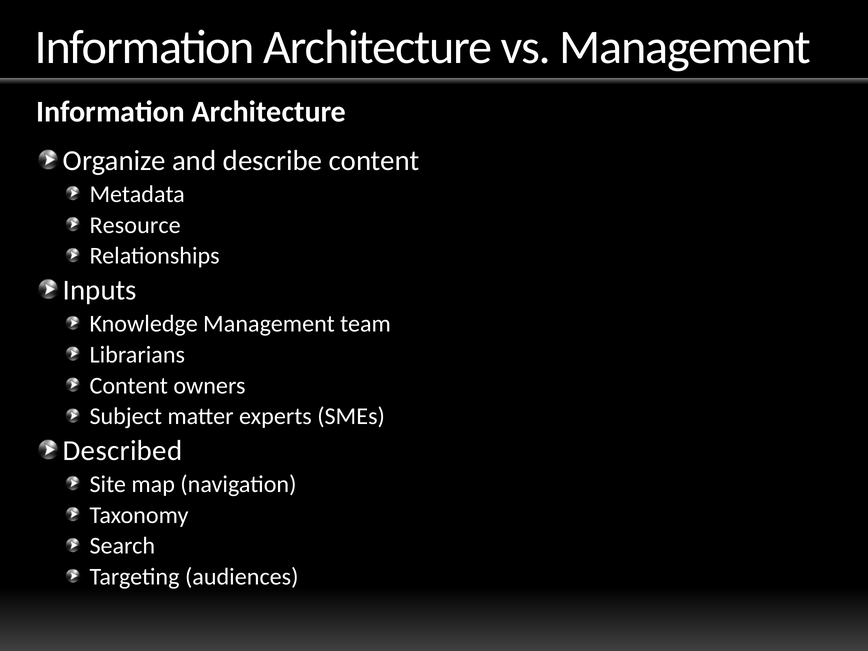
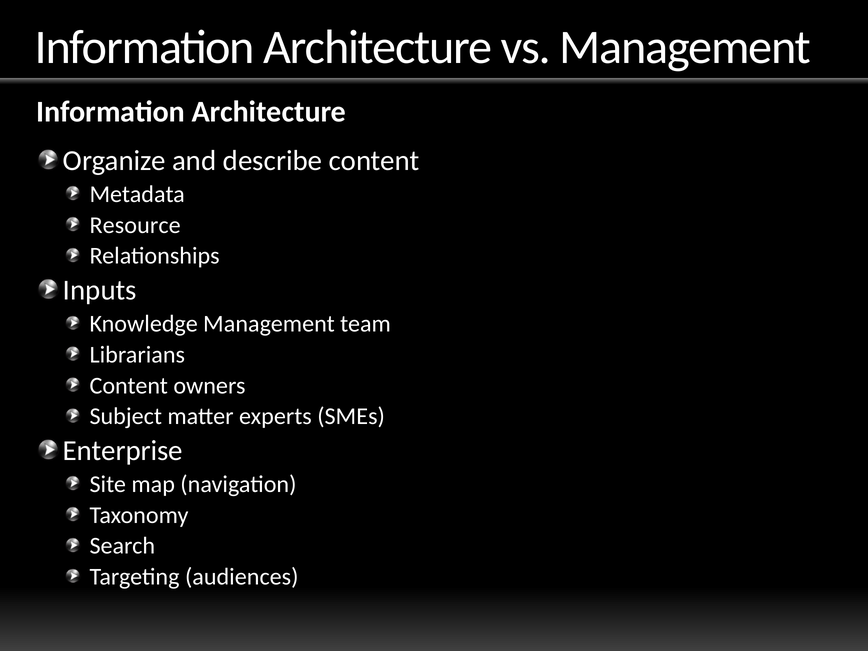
Described: Described -> Enterprise
